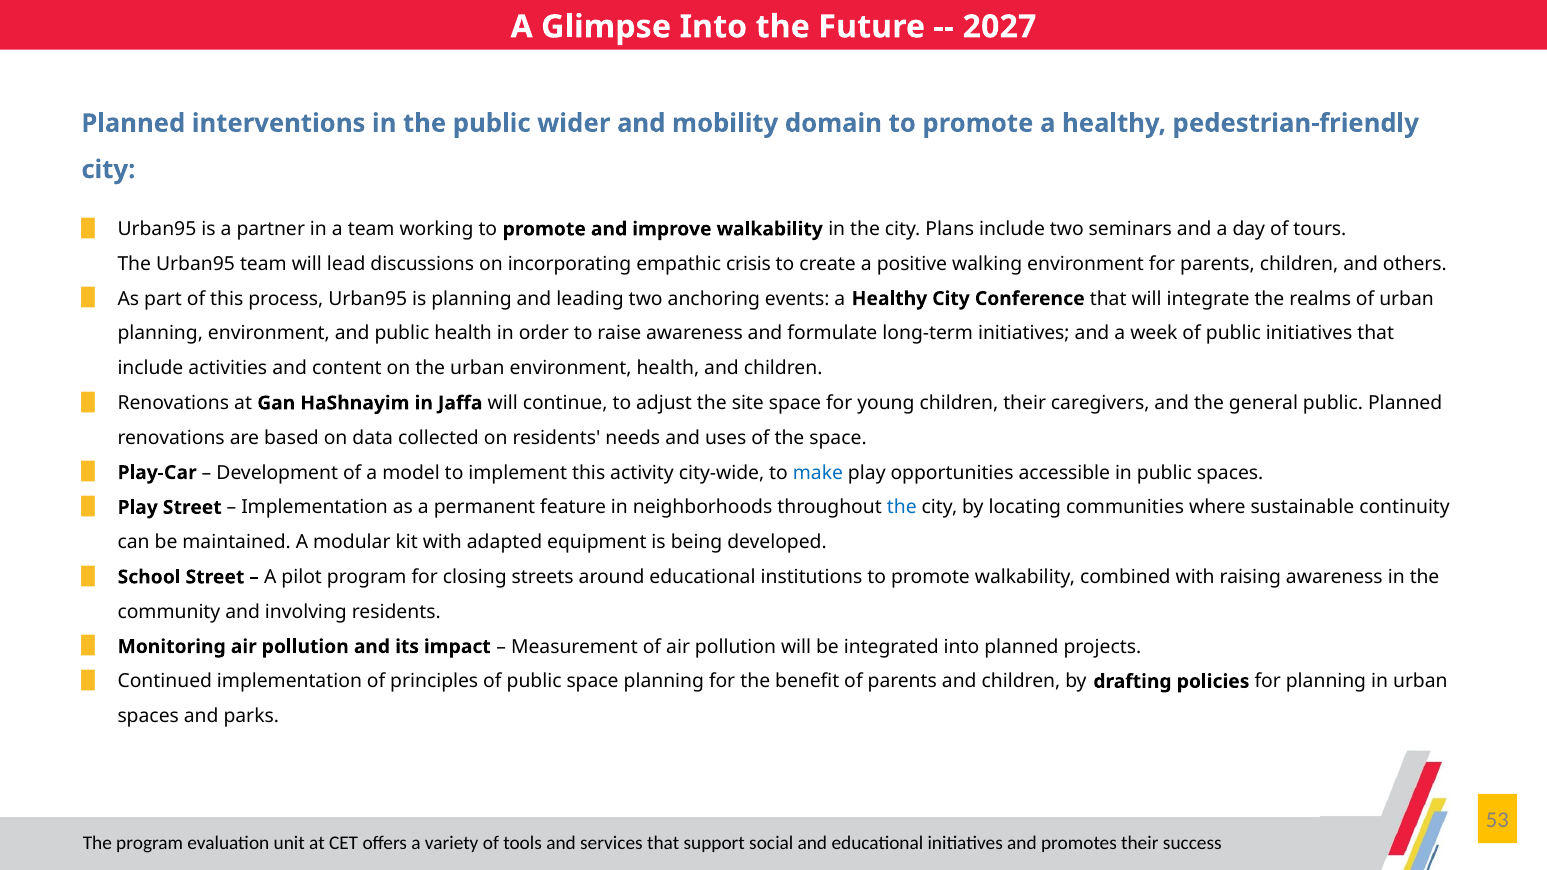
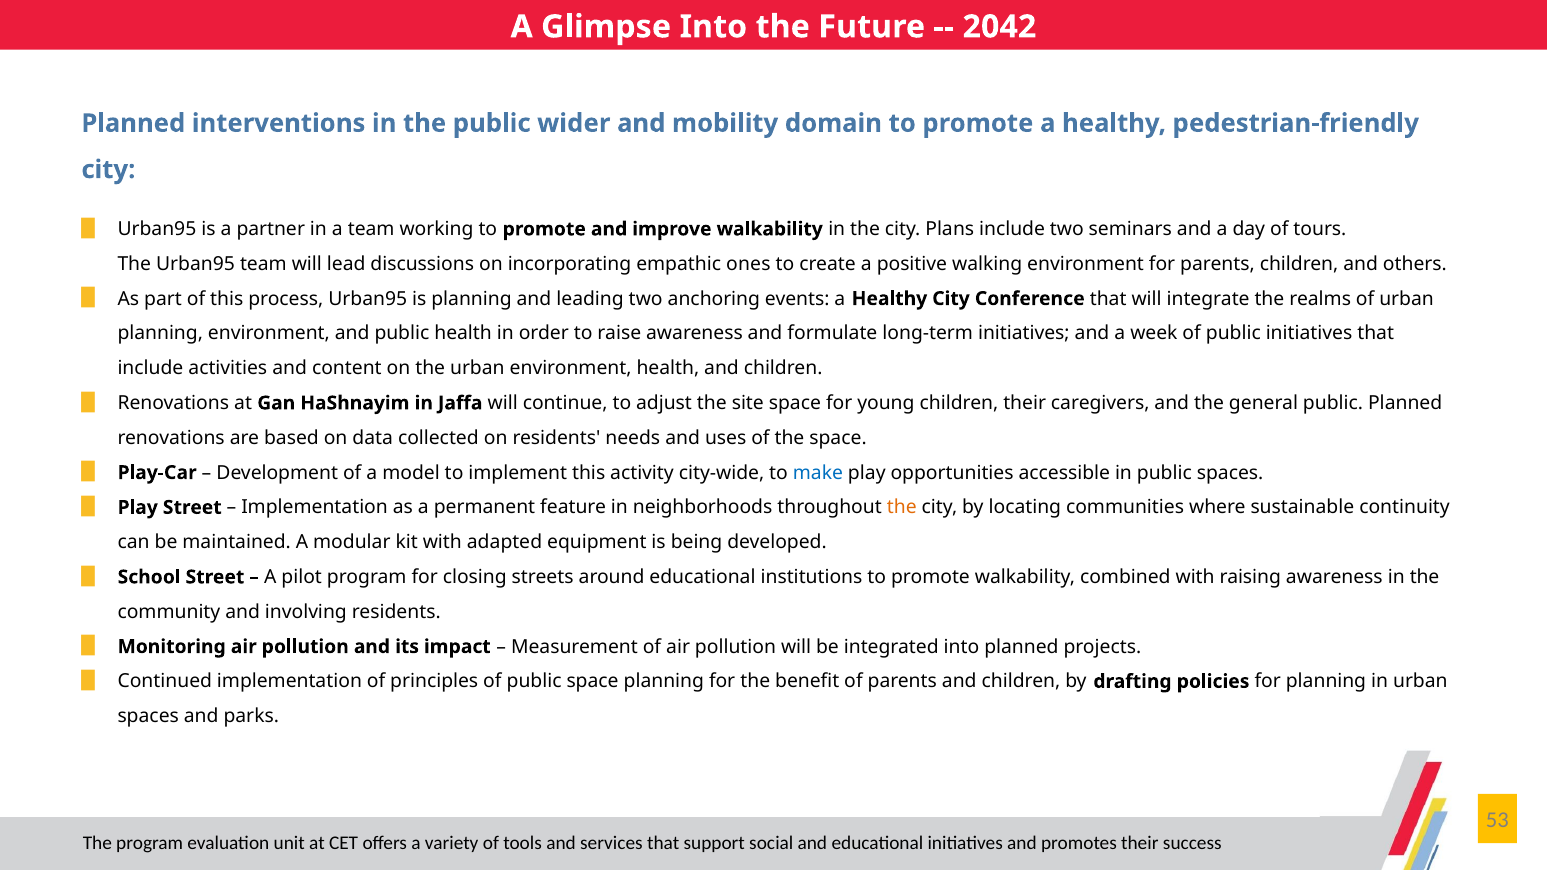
2027: 2027 -> 2042
crisis: crisis -> ones
the at (902, 508) colour: blue -> orange
